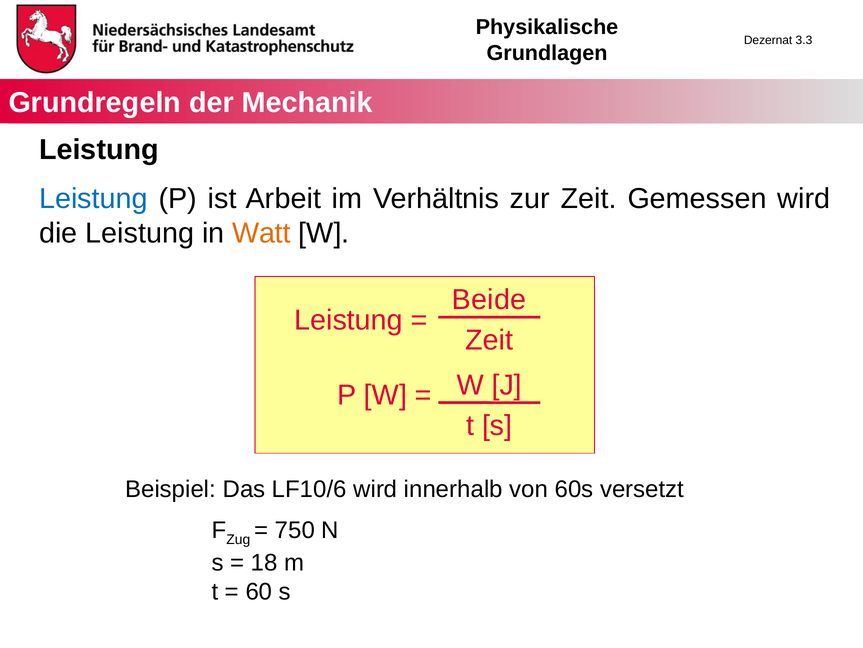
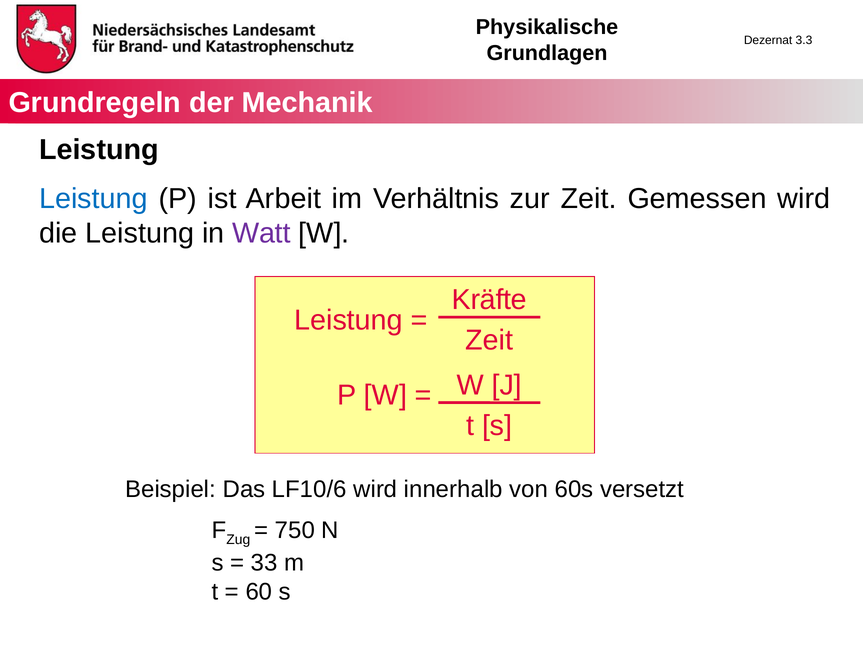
Watt colour: orange -> purple
Beide: Beide -> Kräfte
18: 18 -> 33
